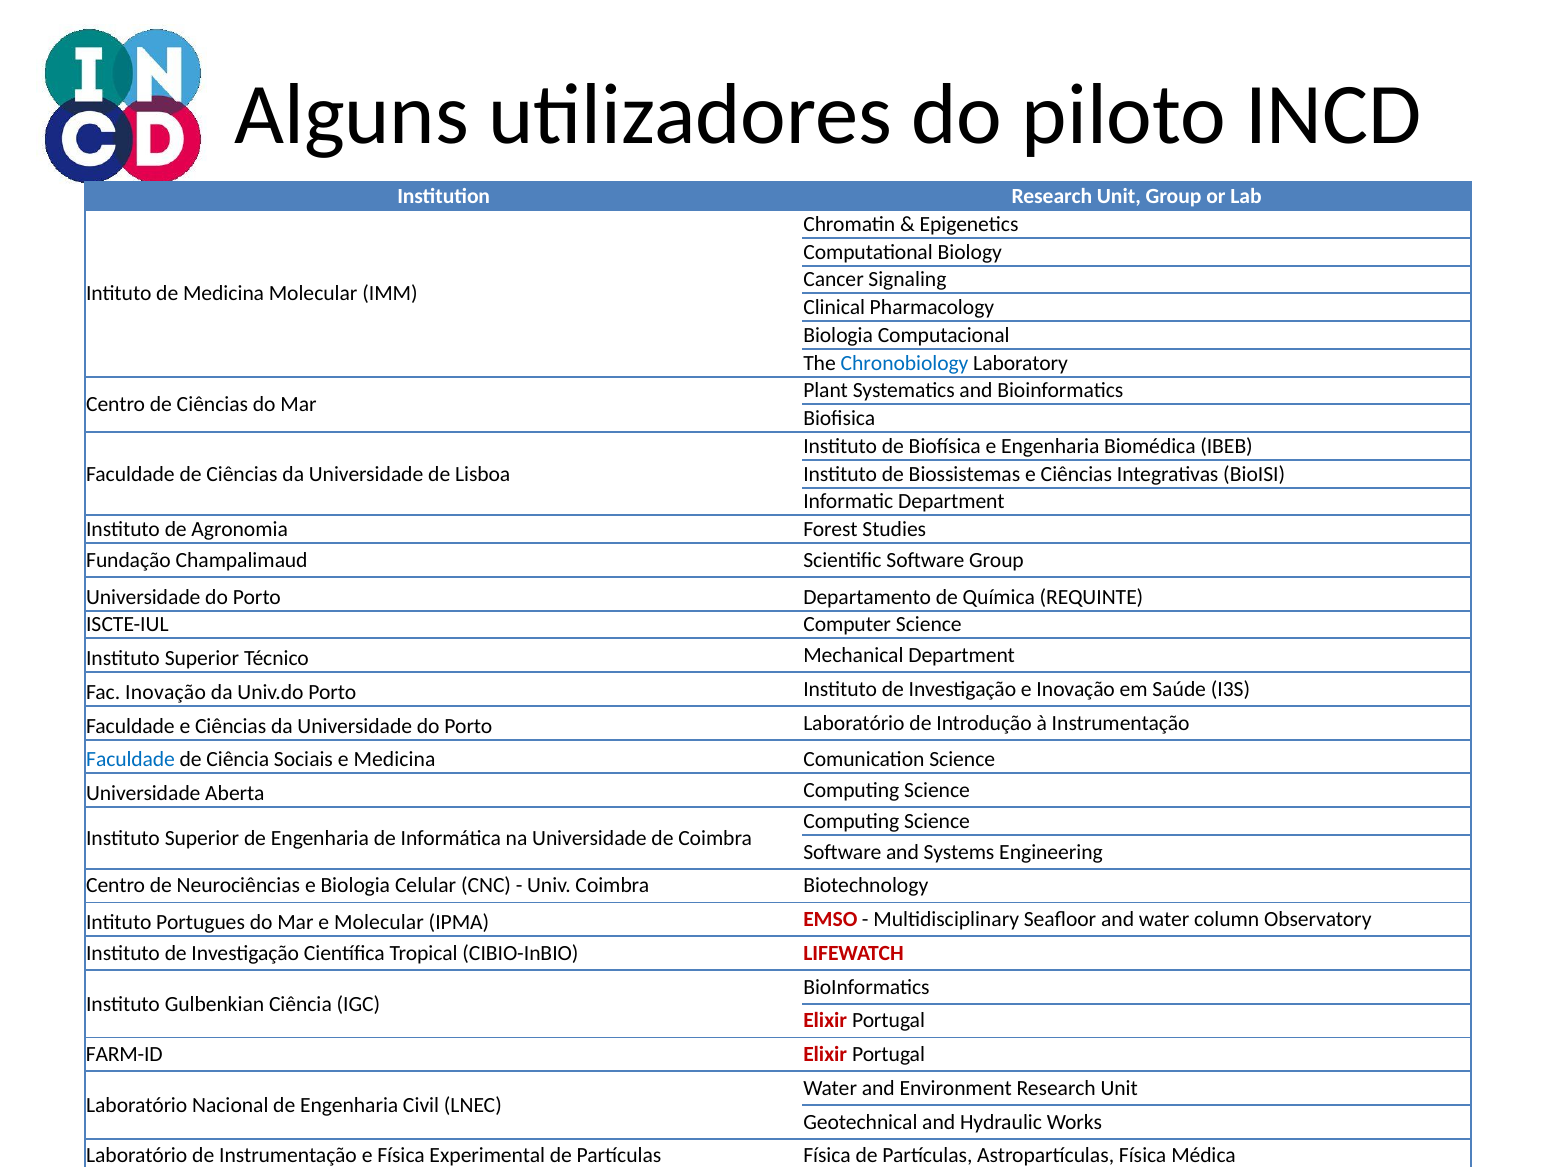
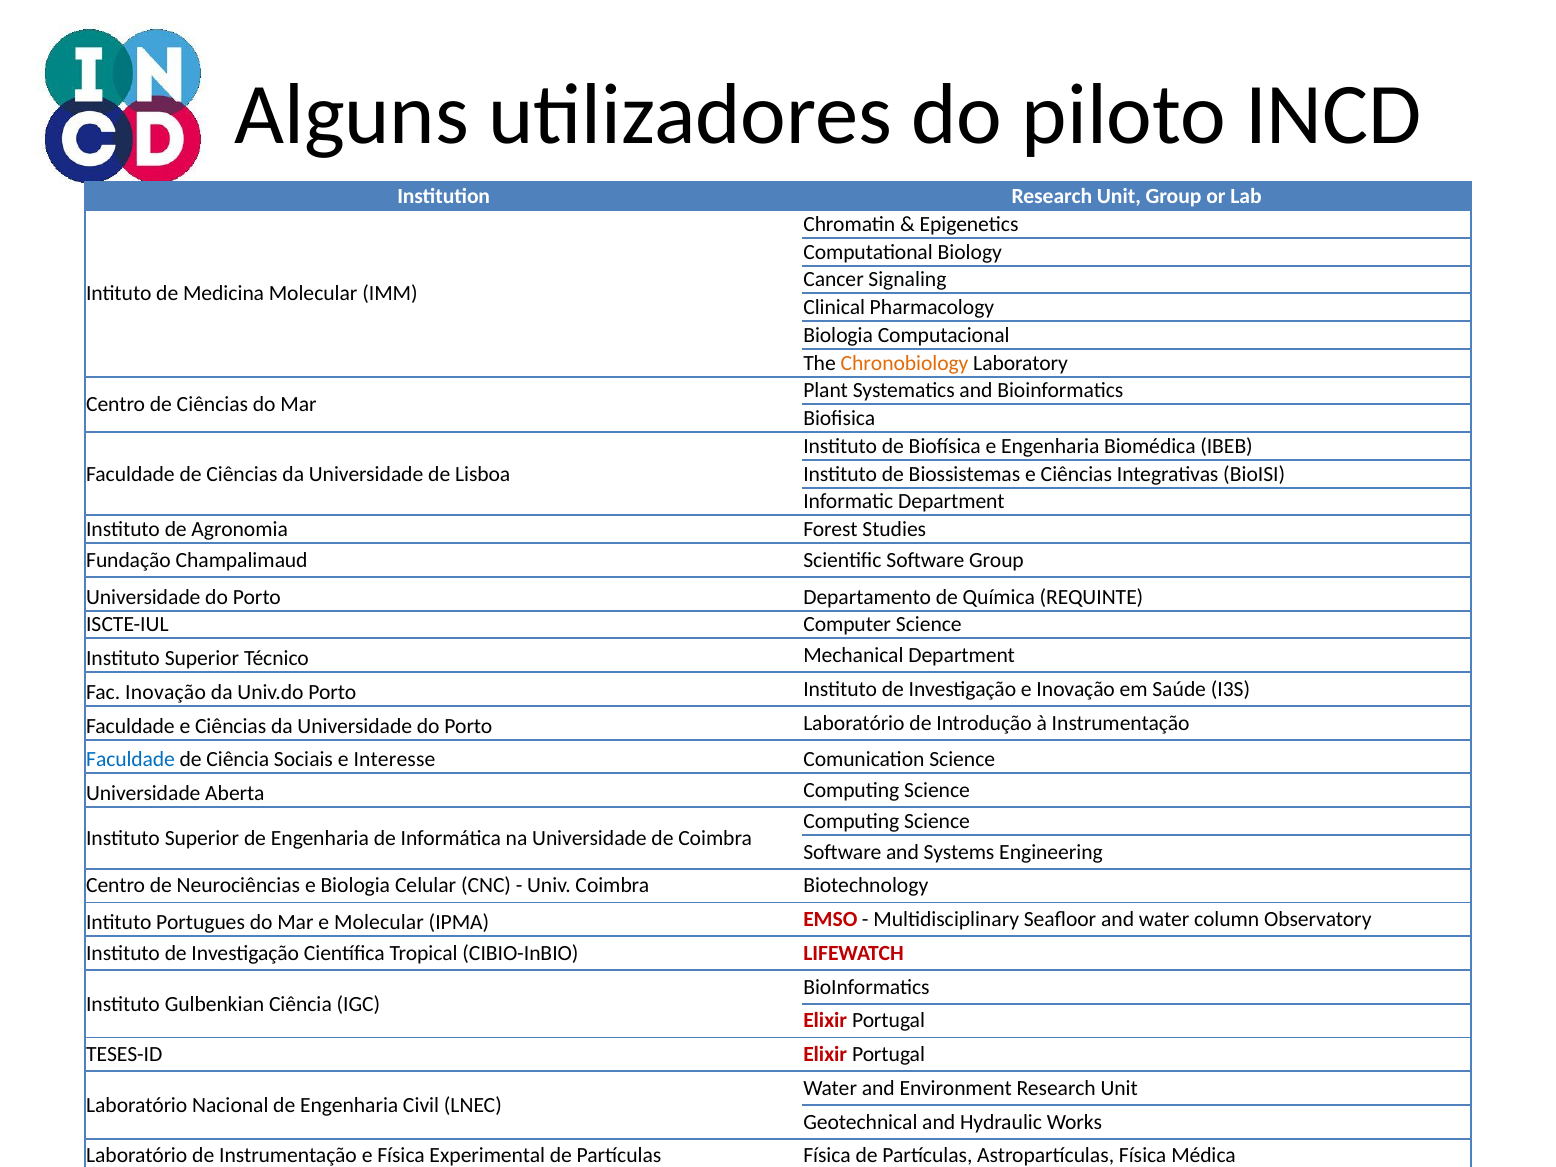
Chronobiology colour: blue -> orange
e Medicina: Medicina -> Interesse
FARM-ID: FARM-ID -> TESES-ID
